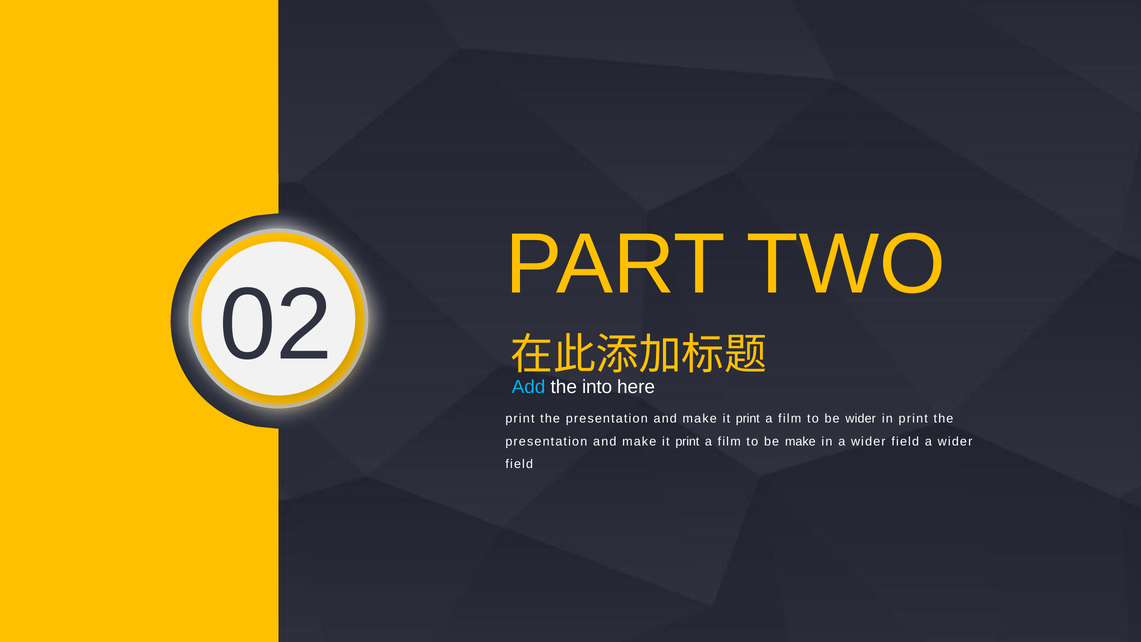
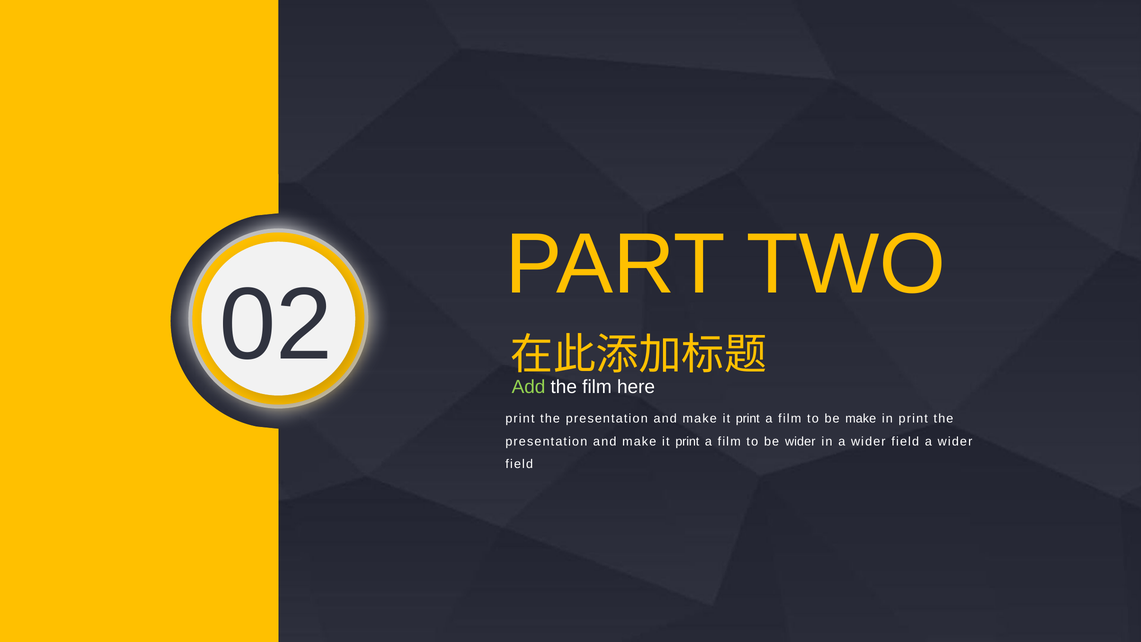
Add colour: light blue -> light green
the into: into -> film
be wider: wider -> make
be make: make -> wider
